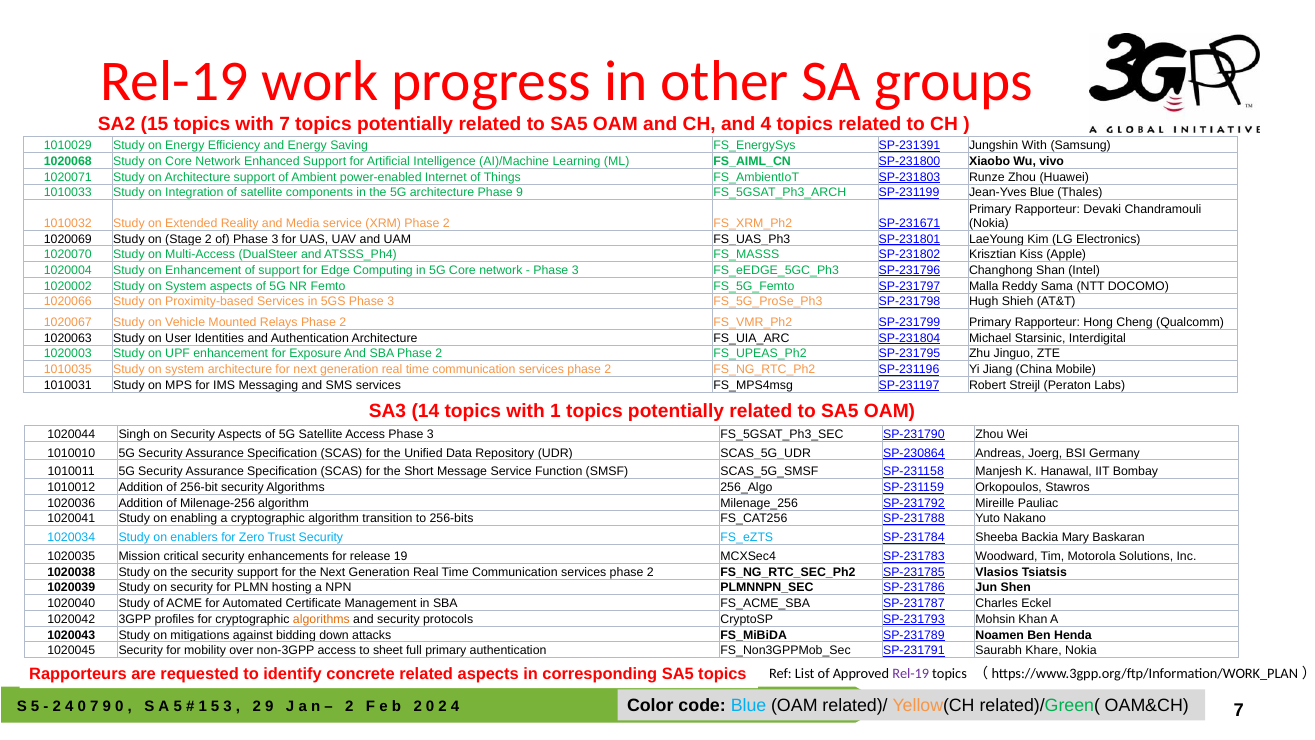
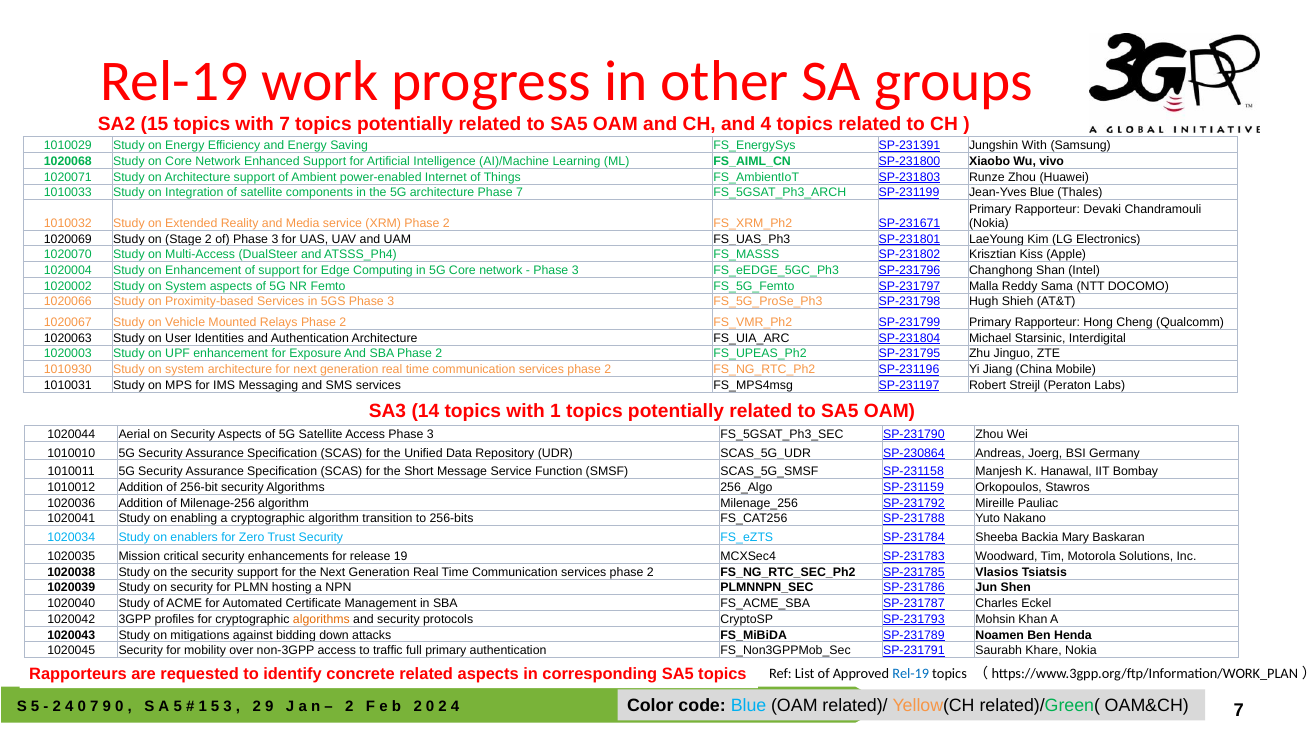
Phase 9: 9 -> 7
1010035: 1010035 -> 1010930
Singh: Singh -> Aerial
sheet: sheet -> traffic
Rel-19 at (911, 674) colour: purple -> blue
